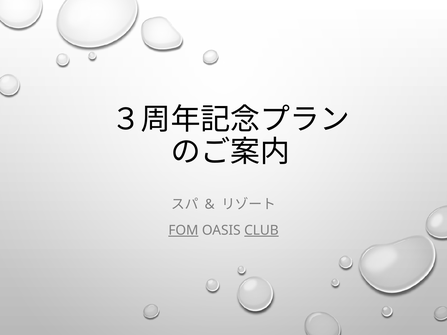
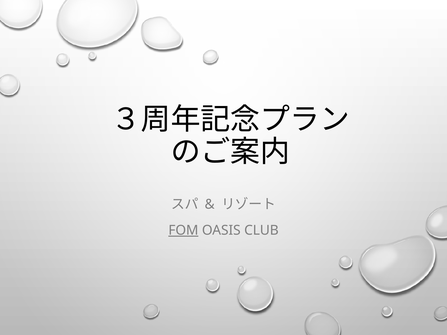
CLUB underline: present -> none
